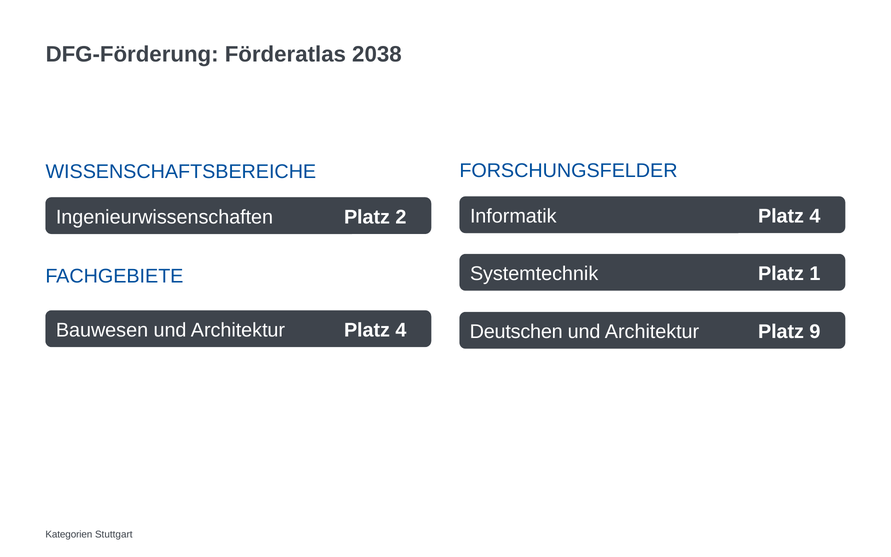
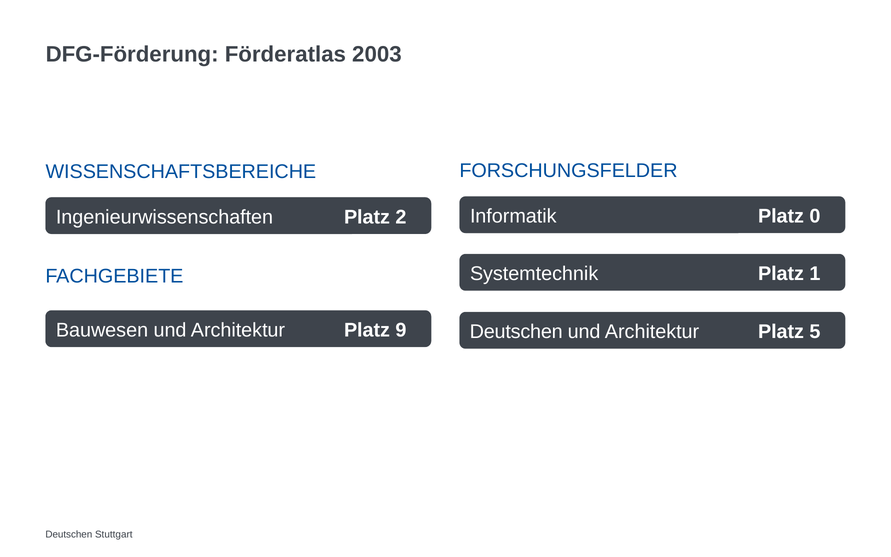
2038: 2038 -> 2003
Informatik Platz 4: 4 -> 0
Architektur Platz 4: 4 -> 9
9: 9 -> 5
Kategorien at (69, 535): Kategorien -> Deutschen
